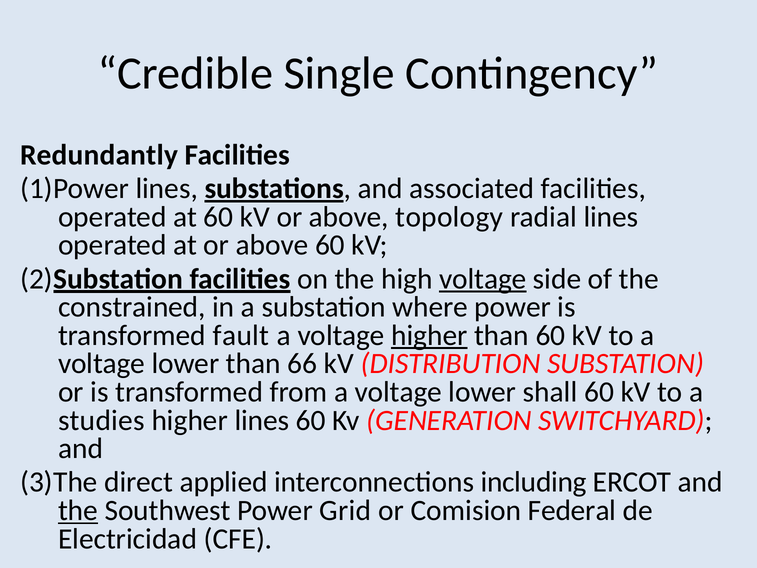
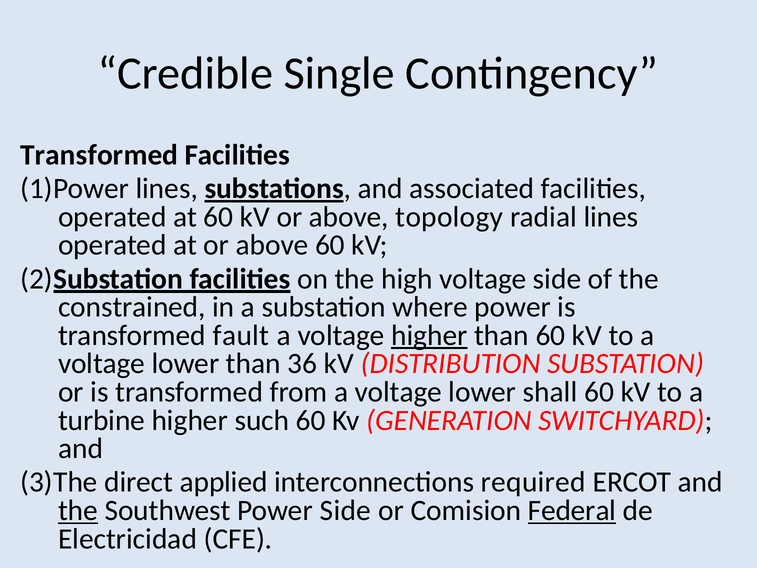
Redundantly at (99, 155): Redundantly -> Transformed
voltage at (483, 279) underline: present -> none
66: 66 -> 36
studies: studies -> turbine
higher lines: lines -> such
including: including -> required
Power Grid: Grid -> Side
Federal underline: none -> present
